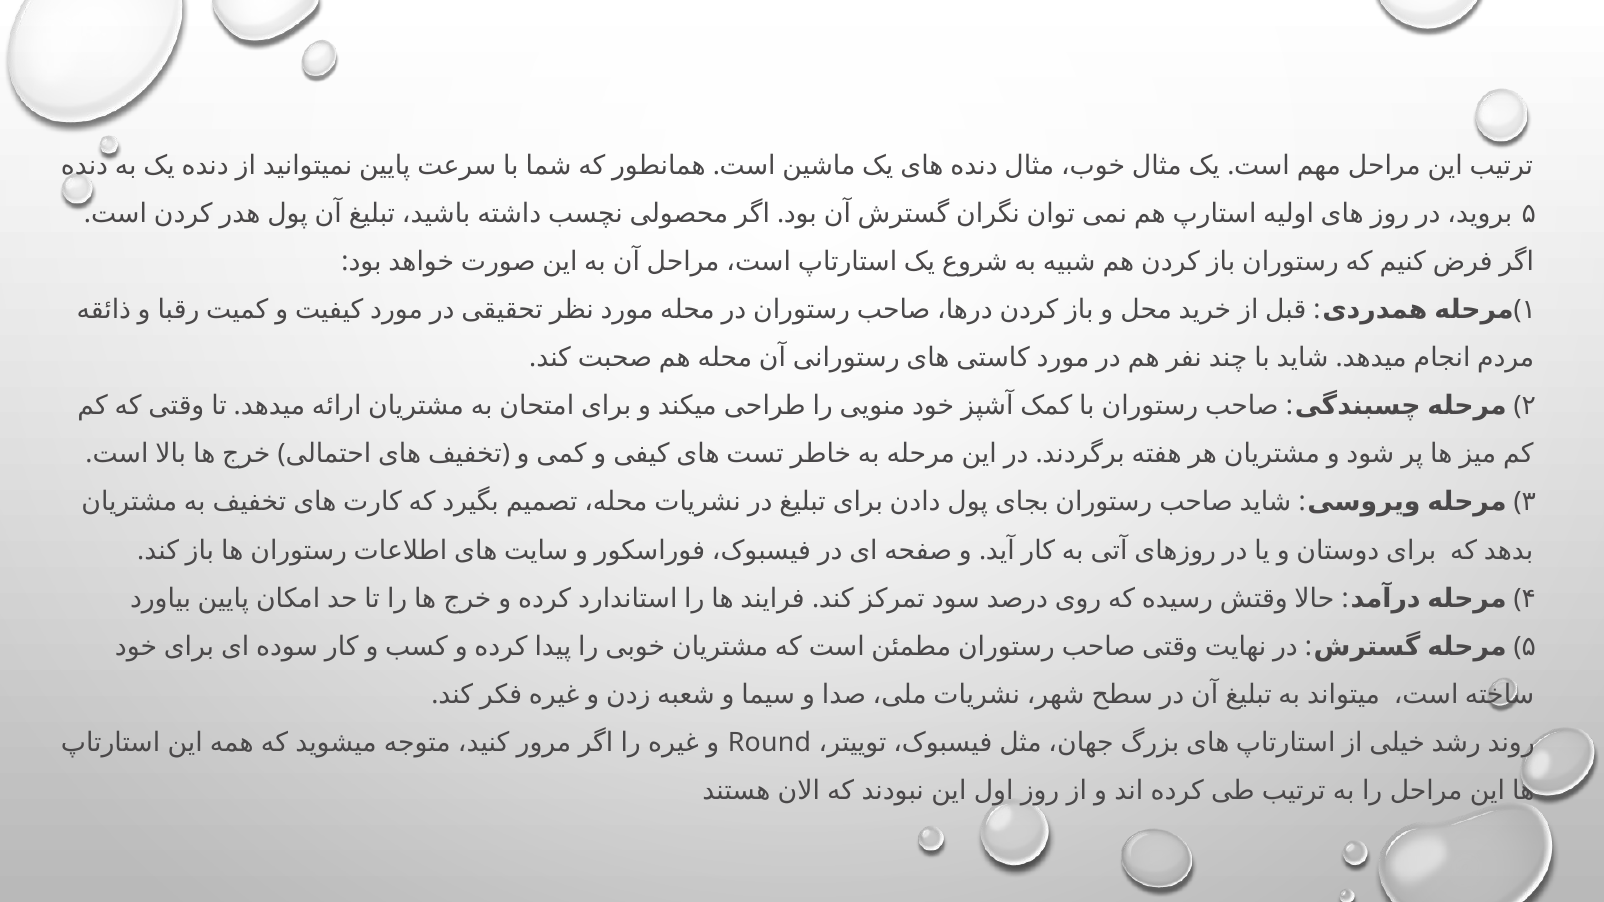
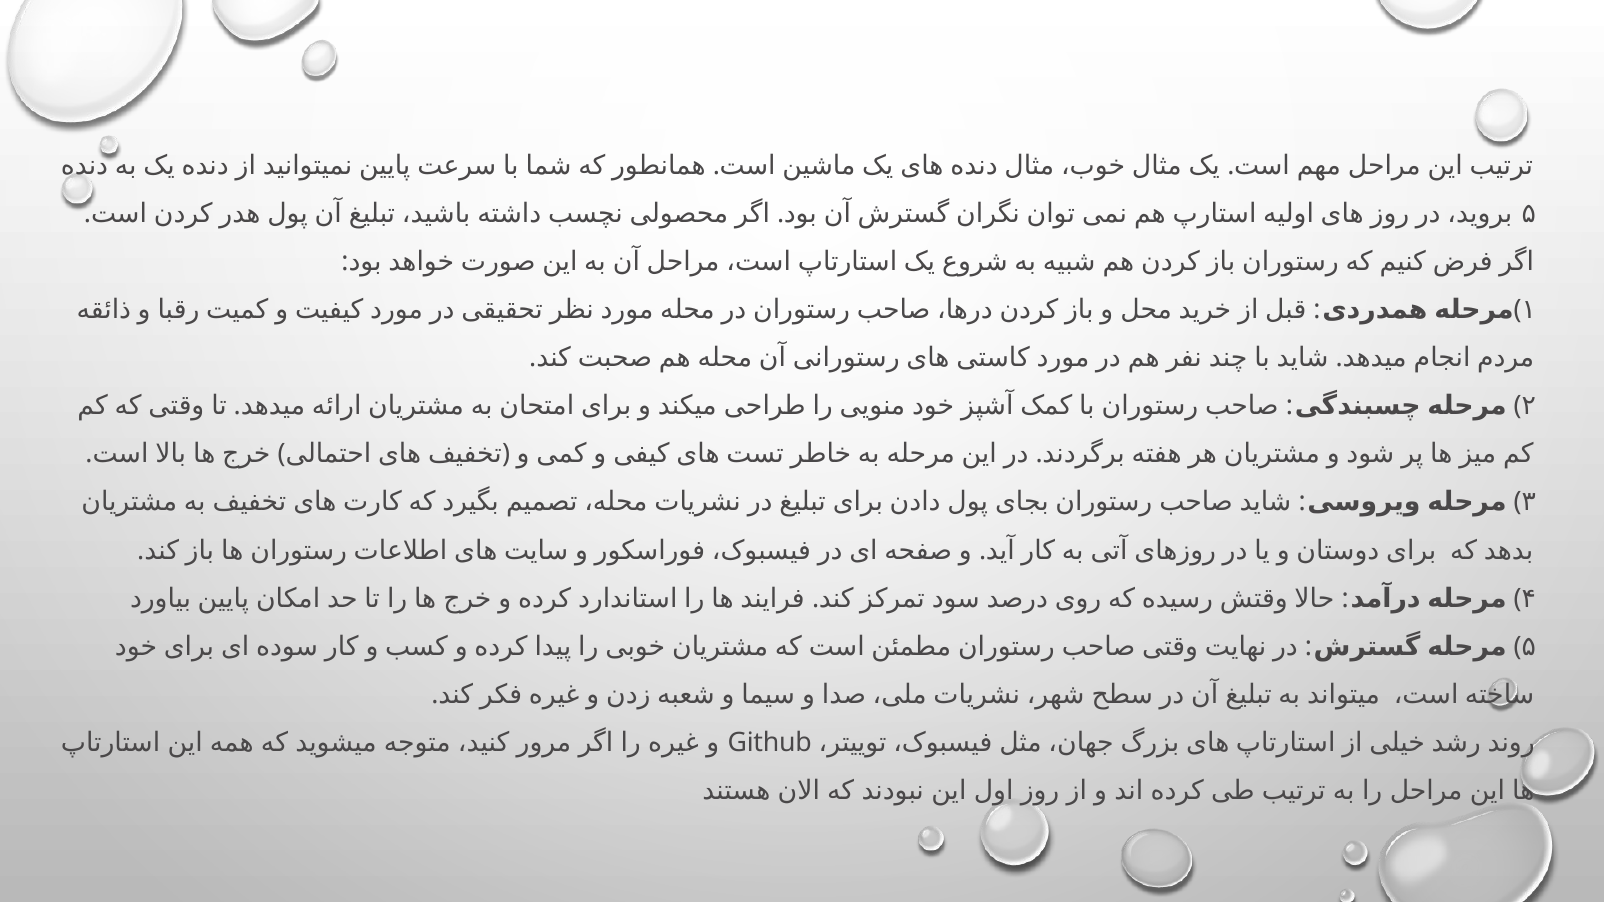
Round: Round -> Github
